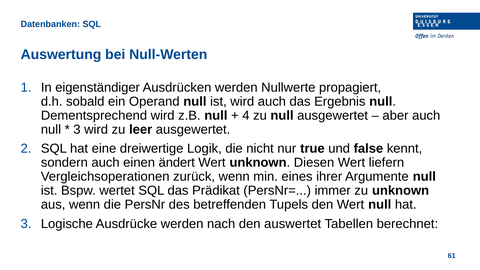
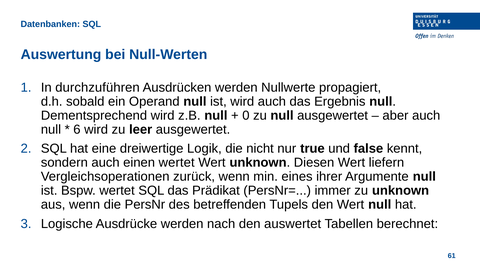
eigenständiger: eigenständiger -> durchzuführen
4: 4 -> 0
3 at (77, 130): 3 -> 6
einen ändert: ändert -> wertet
